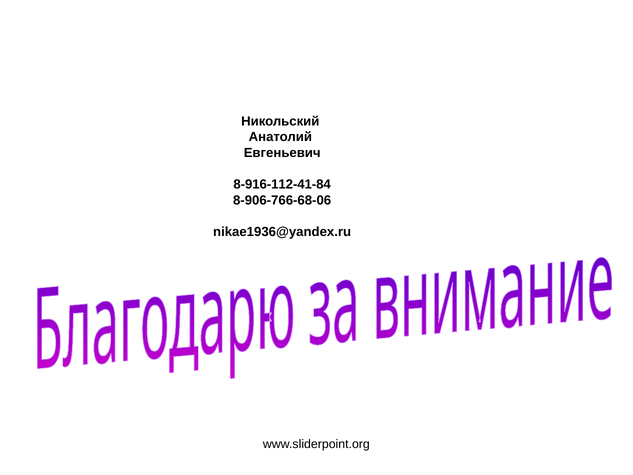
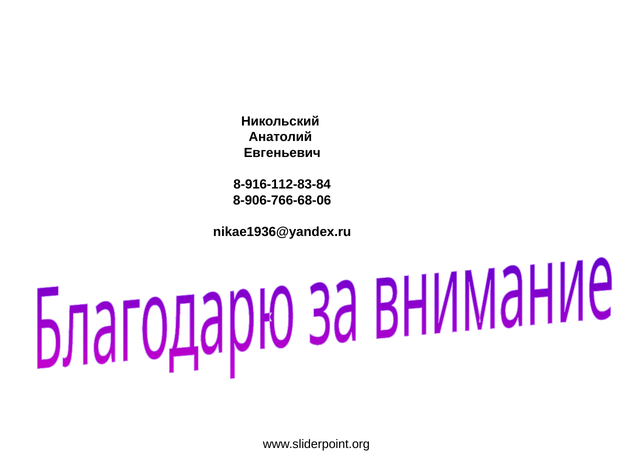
8-916-112-41-84: 8-916-112-41-84 -> 8-916-112-83-84
